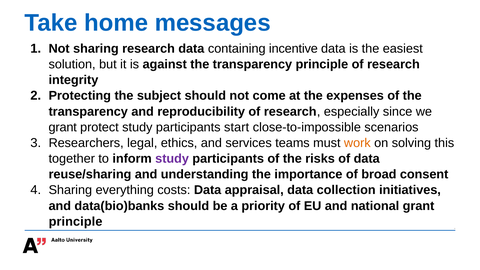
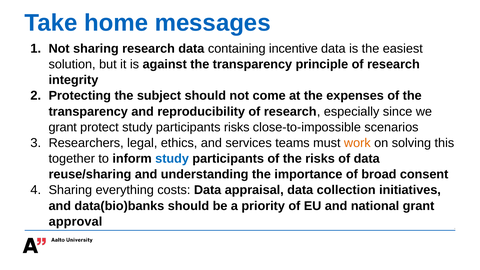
participants start: start -> risks
study at (172, 159) colour: purple -> blue
principle at (76, 222): principle -> approval
